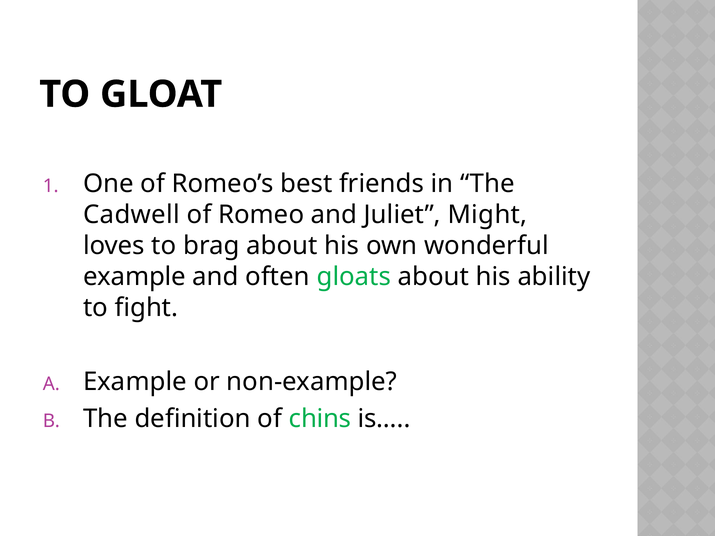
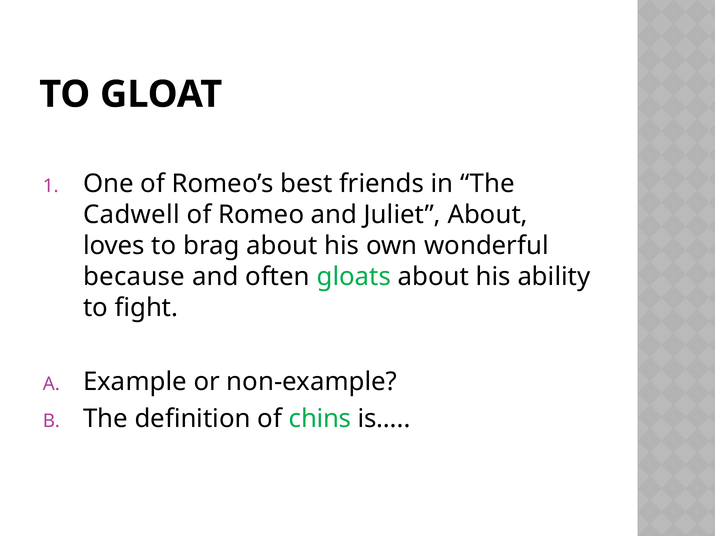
Juliet Might: Might -> About
example at (134, 277): example -> because
